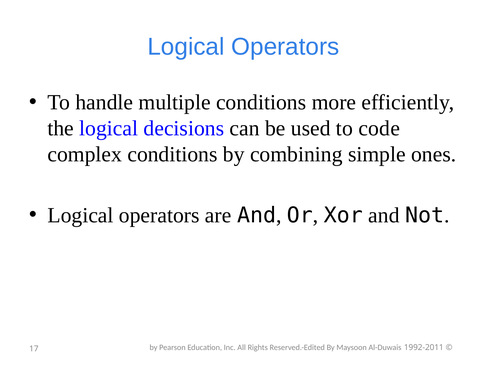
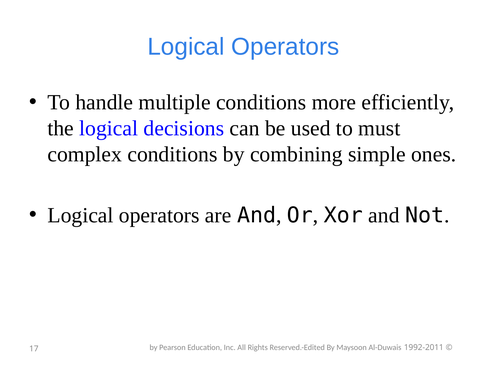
code: code -> must
